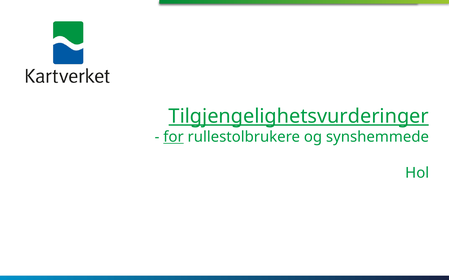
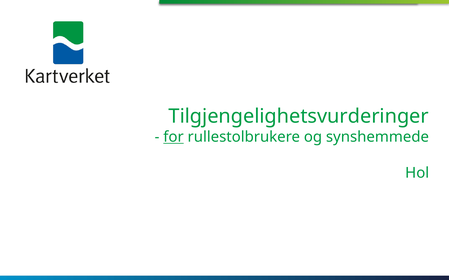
Tilgjengelighetsvurderinger underline: present -> none
